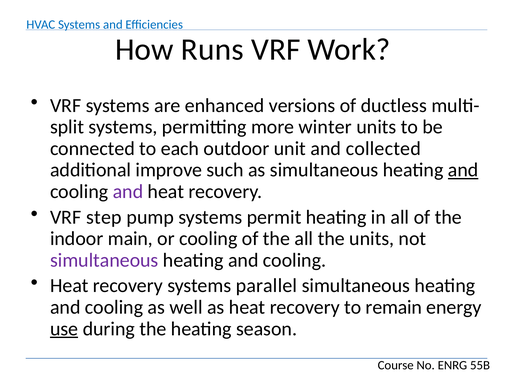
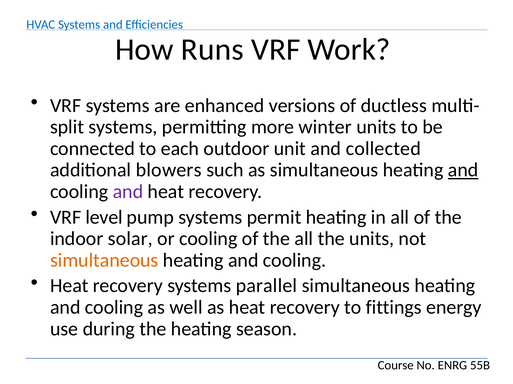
improve: improve -> blowers
step: step -> level
main: main -> solar
simultaneous at (104, 261) colour: purple -> orange
remain: remain -> fittings
use underline: present -> none
